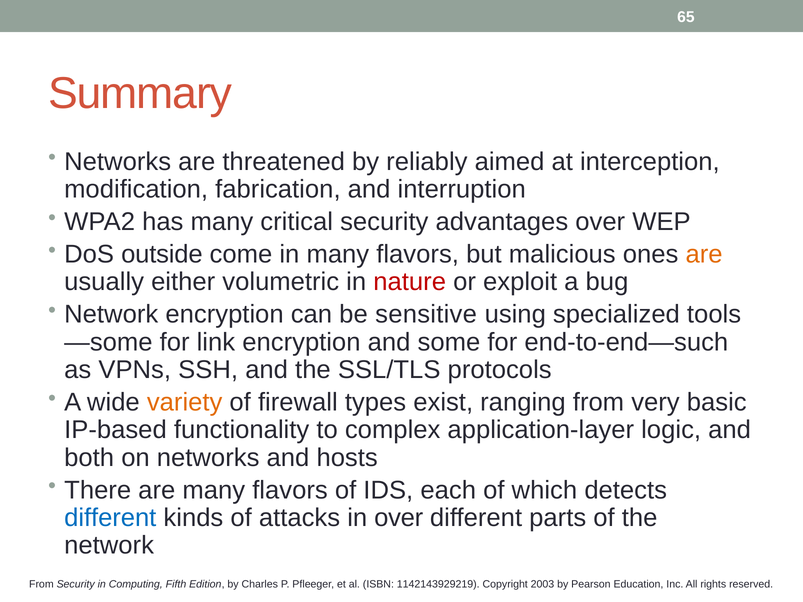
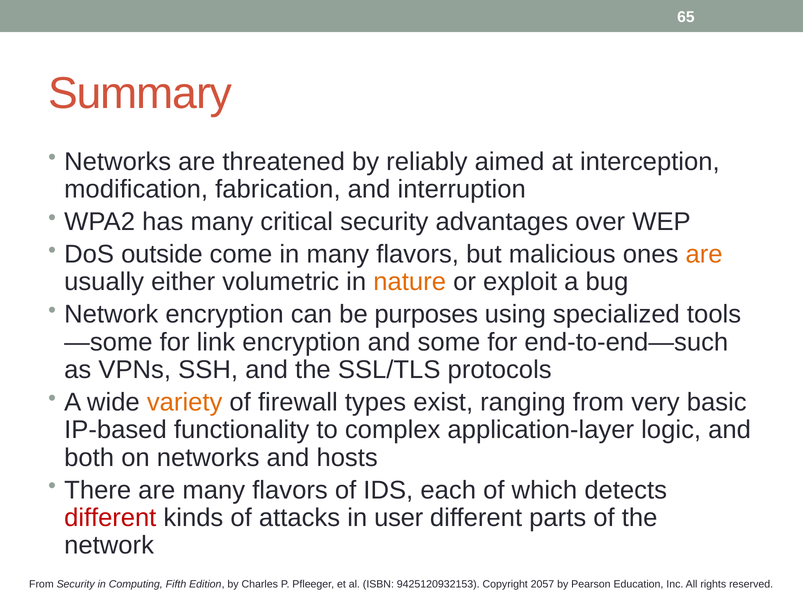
nature colour: red -> orange
sensitive: sensitive -> purposes
different at (110, 518) colour: blue -> red
in over: over -> user
1142143929219: 1142143929219 -> 9425120932153
2003: 2003 -> 2057
